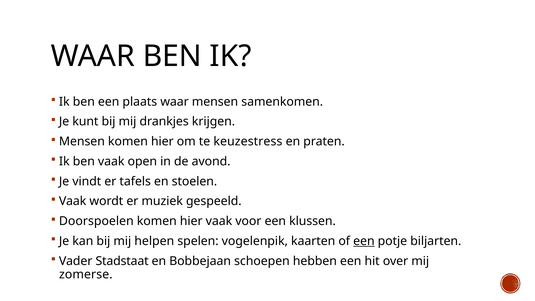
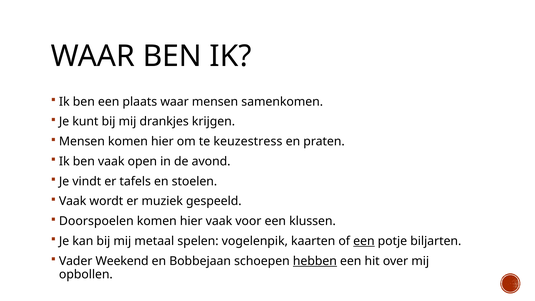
helpen: helpen -> metaal
Stadstaat: Stadstaat -> Weekend
hebben underline: none -> present
zomerse: zomerse -> opbollen
